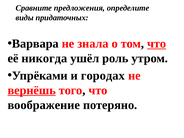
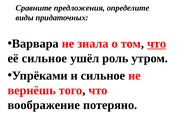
её никогда: никогда -> сильное
и городах: городах -> сильное
вернёшь underline: present -> none
